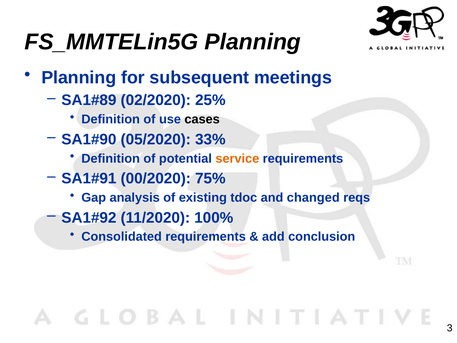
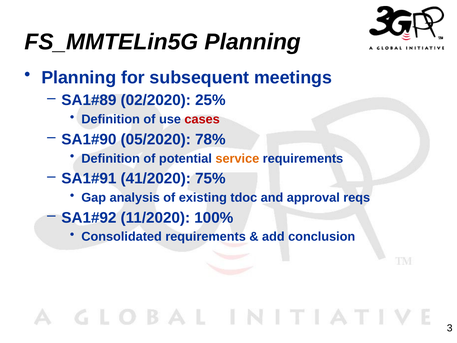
cases colour: black -> red
33%: 33% -> 78%
00/2020: 00/2020 -> 41/2020
changed: changed -> approval
